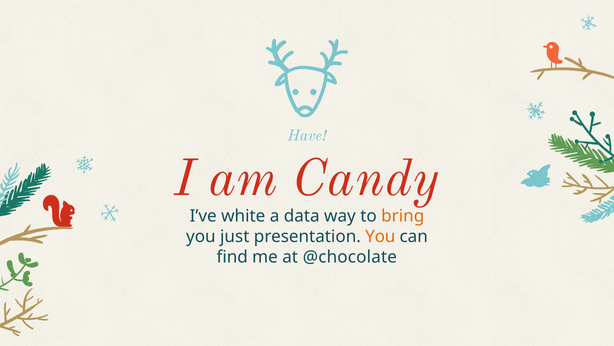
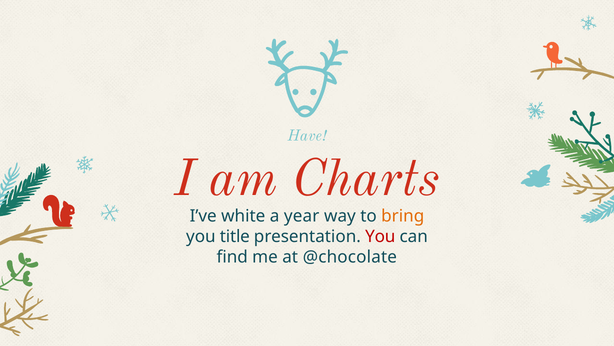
Candy: Candy -> Charts
data: data -> year
just: just -> title
You at (380, 236) colour: orange -> red
